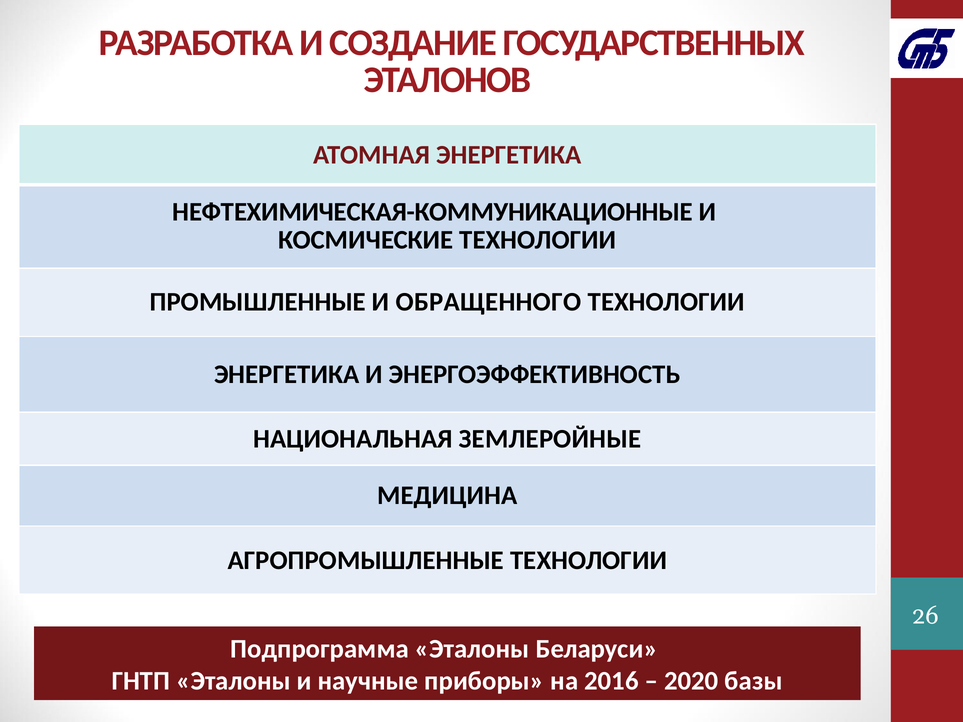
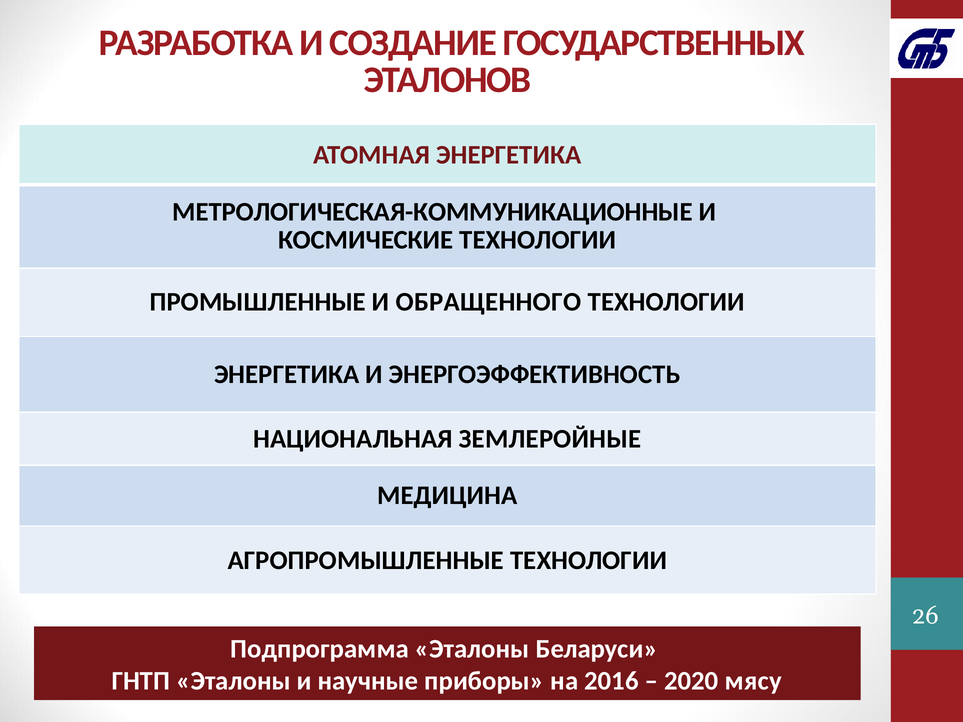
НЕФТЕХИМИЧЕСКАЯ-КОММУНИКАЦИОННЫЕ: НЕФТЕХИМИЧЕСКАЯ-КОММУНИКАЦИОННЫЕ -> МЕТРОЛОГИЧЕСКАЯ-КОММУНИКАЦИОННЫЕ
базы: базы -> мясу
